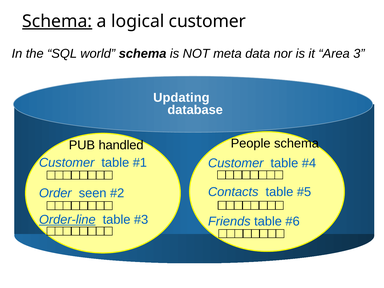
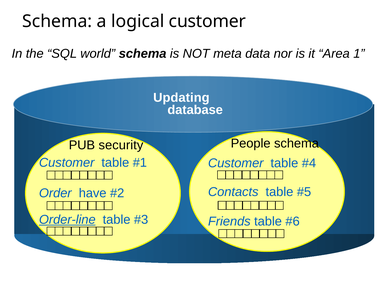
Schema at (57, 21) underline: present -> none
3: 3 -> 1
handled: handled -> security
seen: seen -> have
